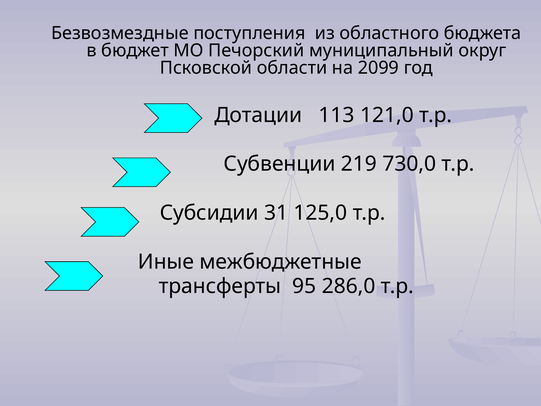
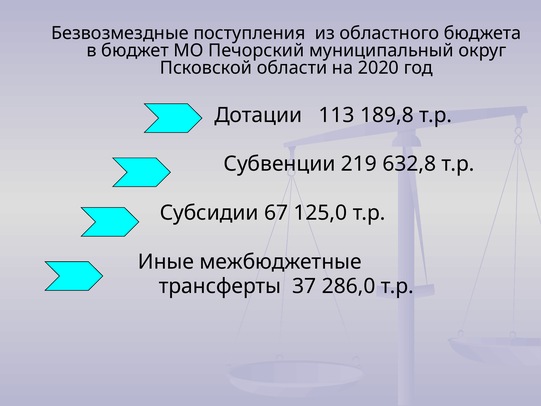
2099: 2099 -> 2020
121,0: 121,0 -> 189,8
730,0: 730,0 -> 632,8
31: 31 -> 67
95: 95 -> 37
